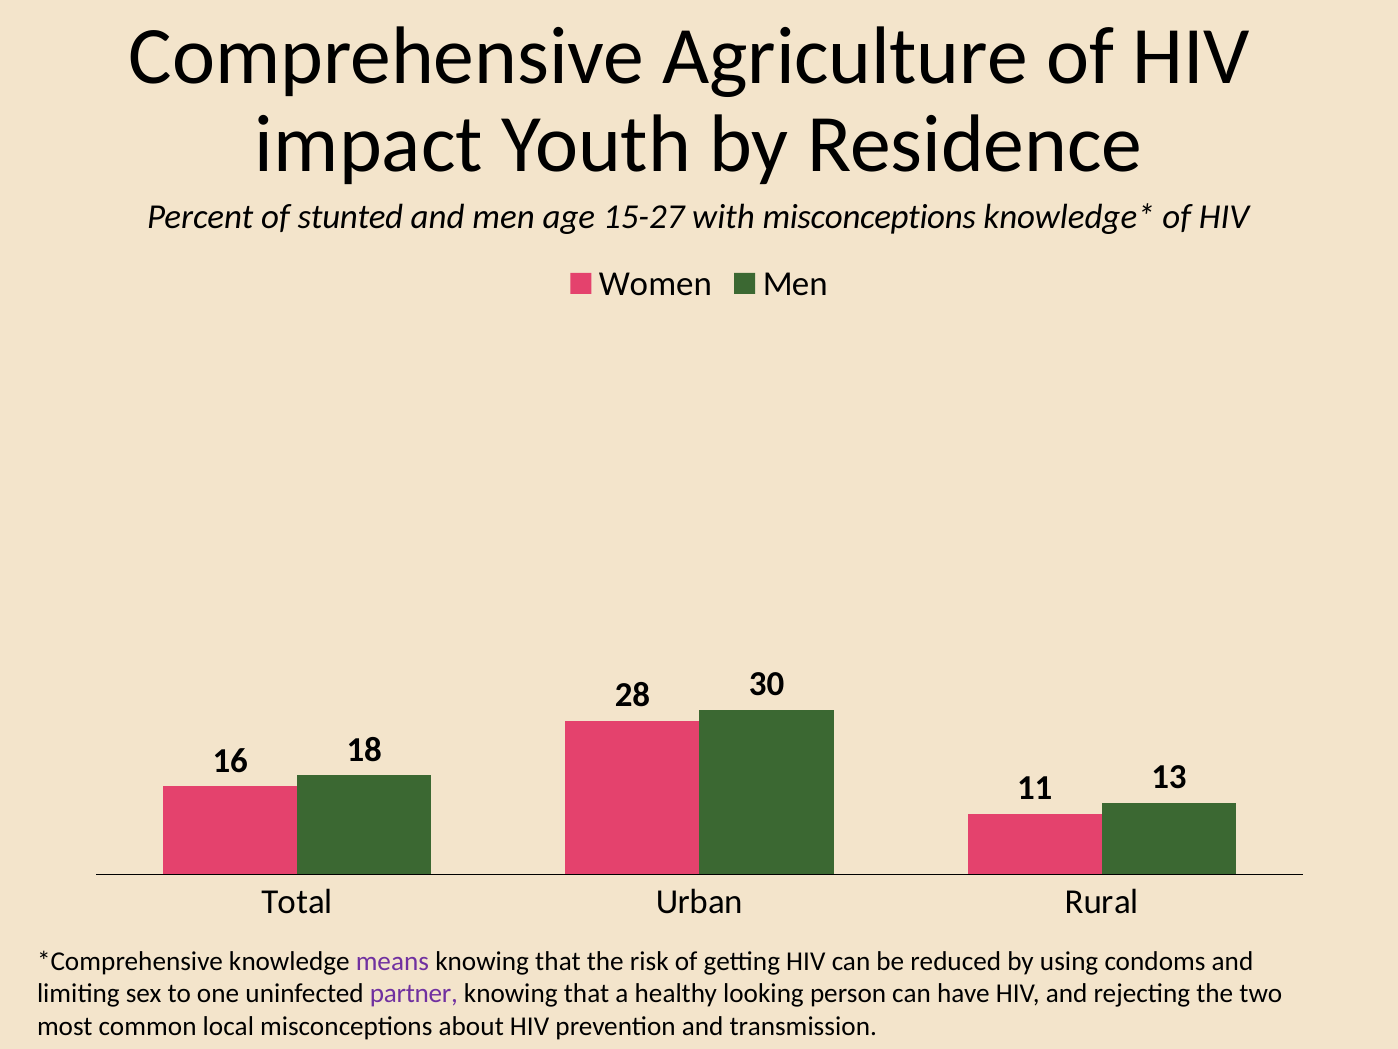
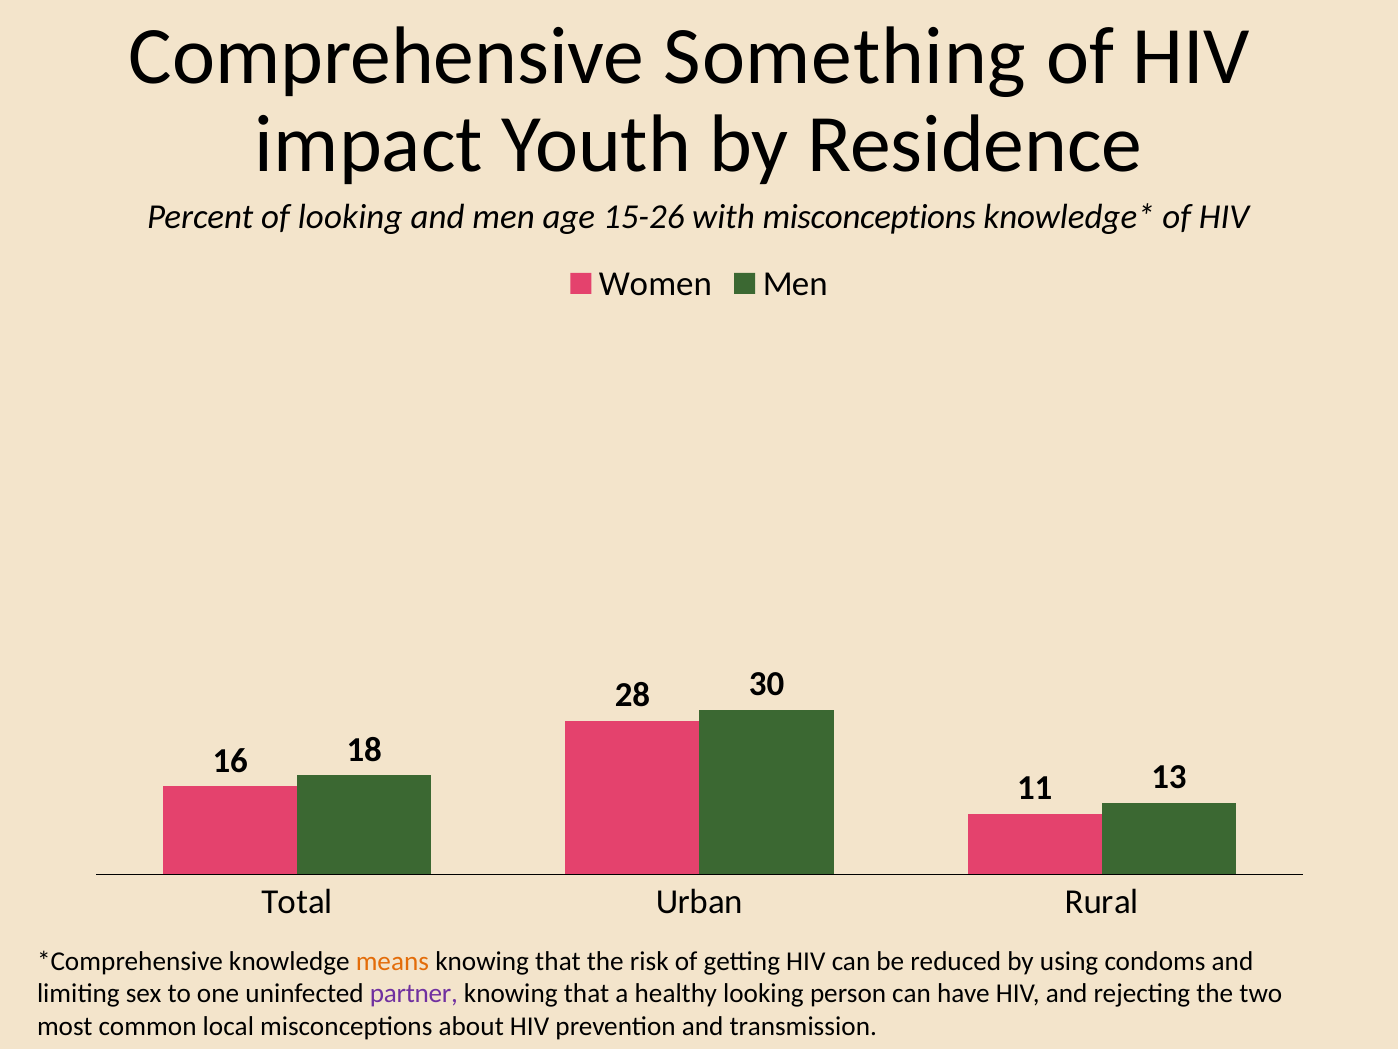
Agriculture: Agriculture -> Something
of stunted: stunted -> looking
15-27: 15-27 -> 15-26
means colour: purple -> orange
